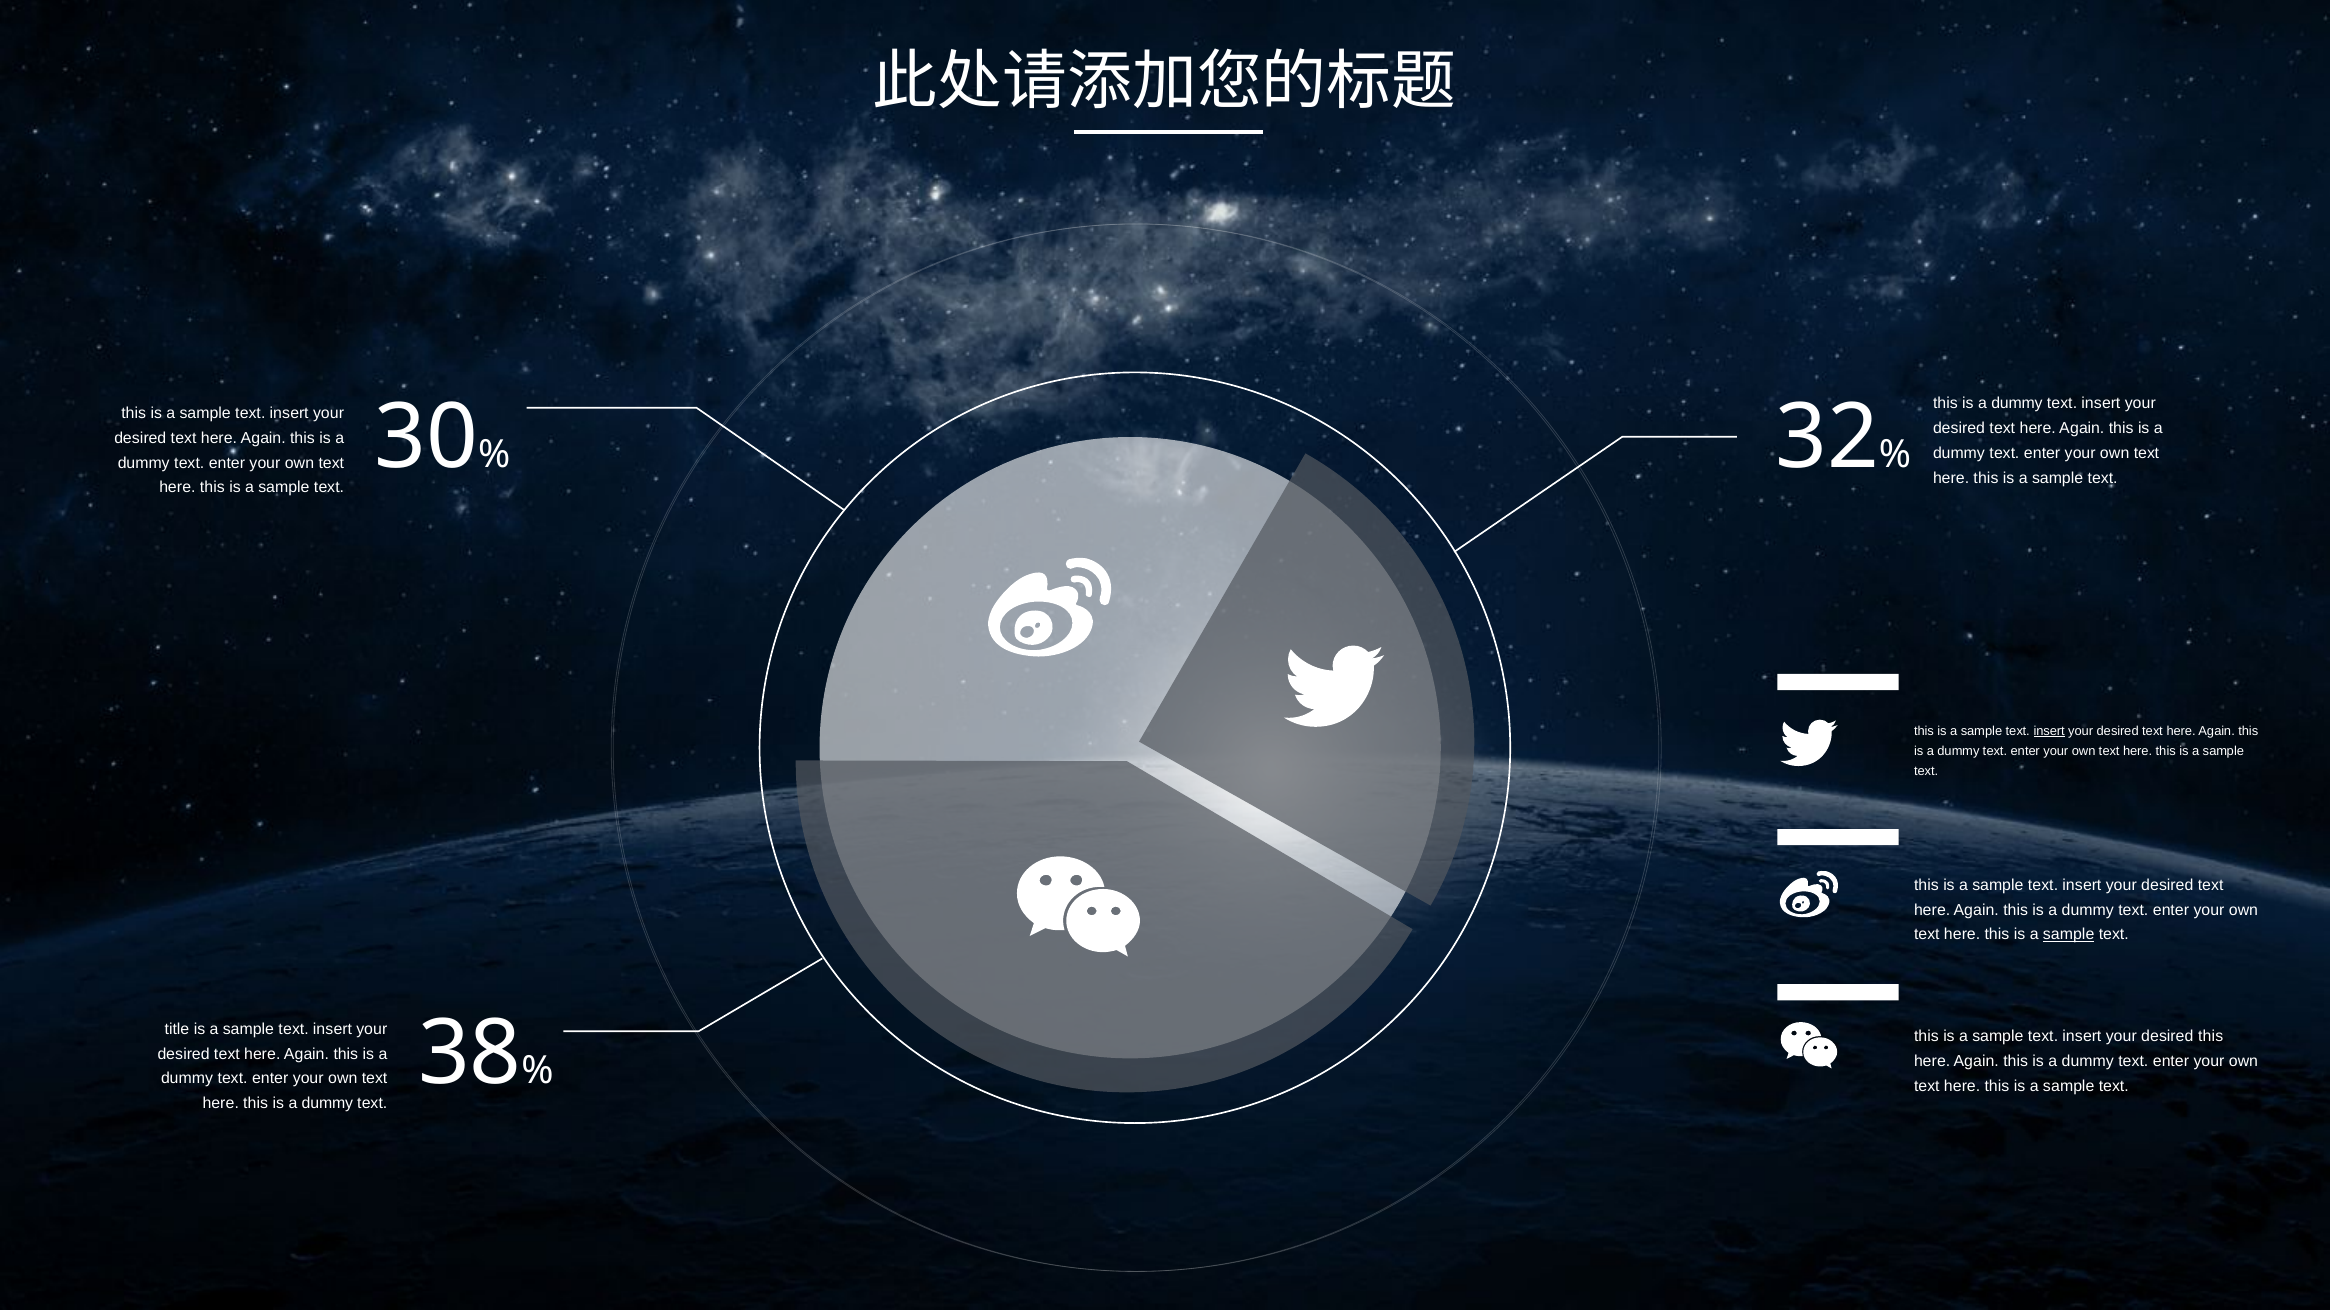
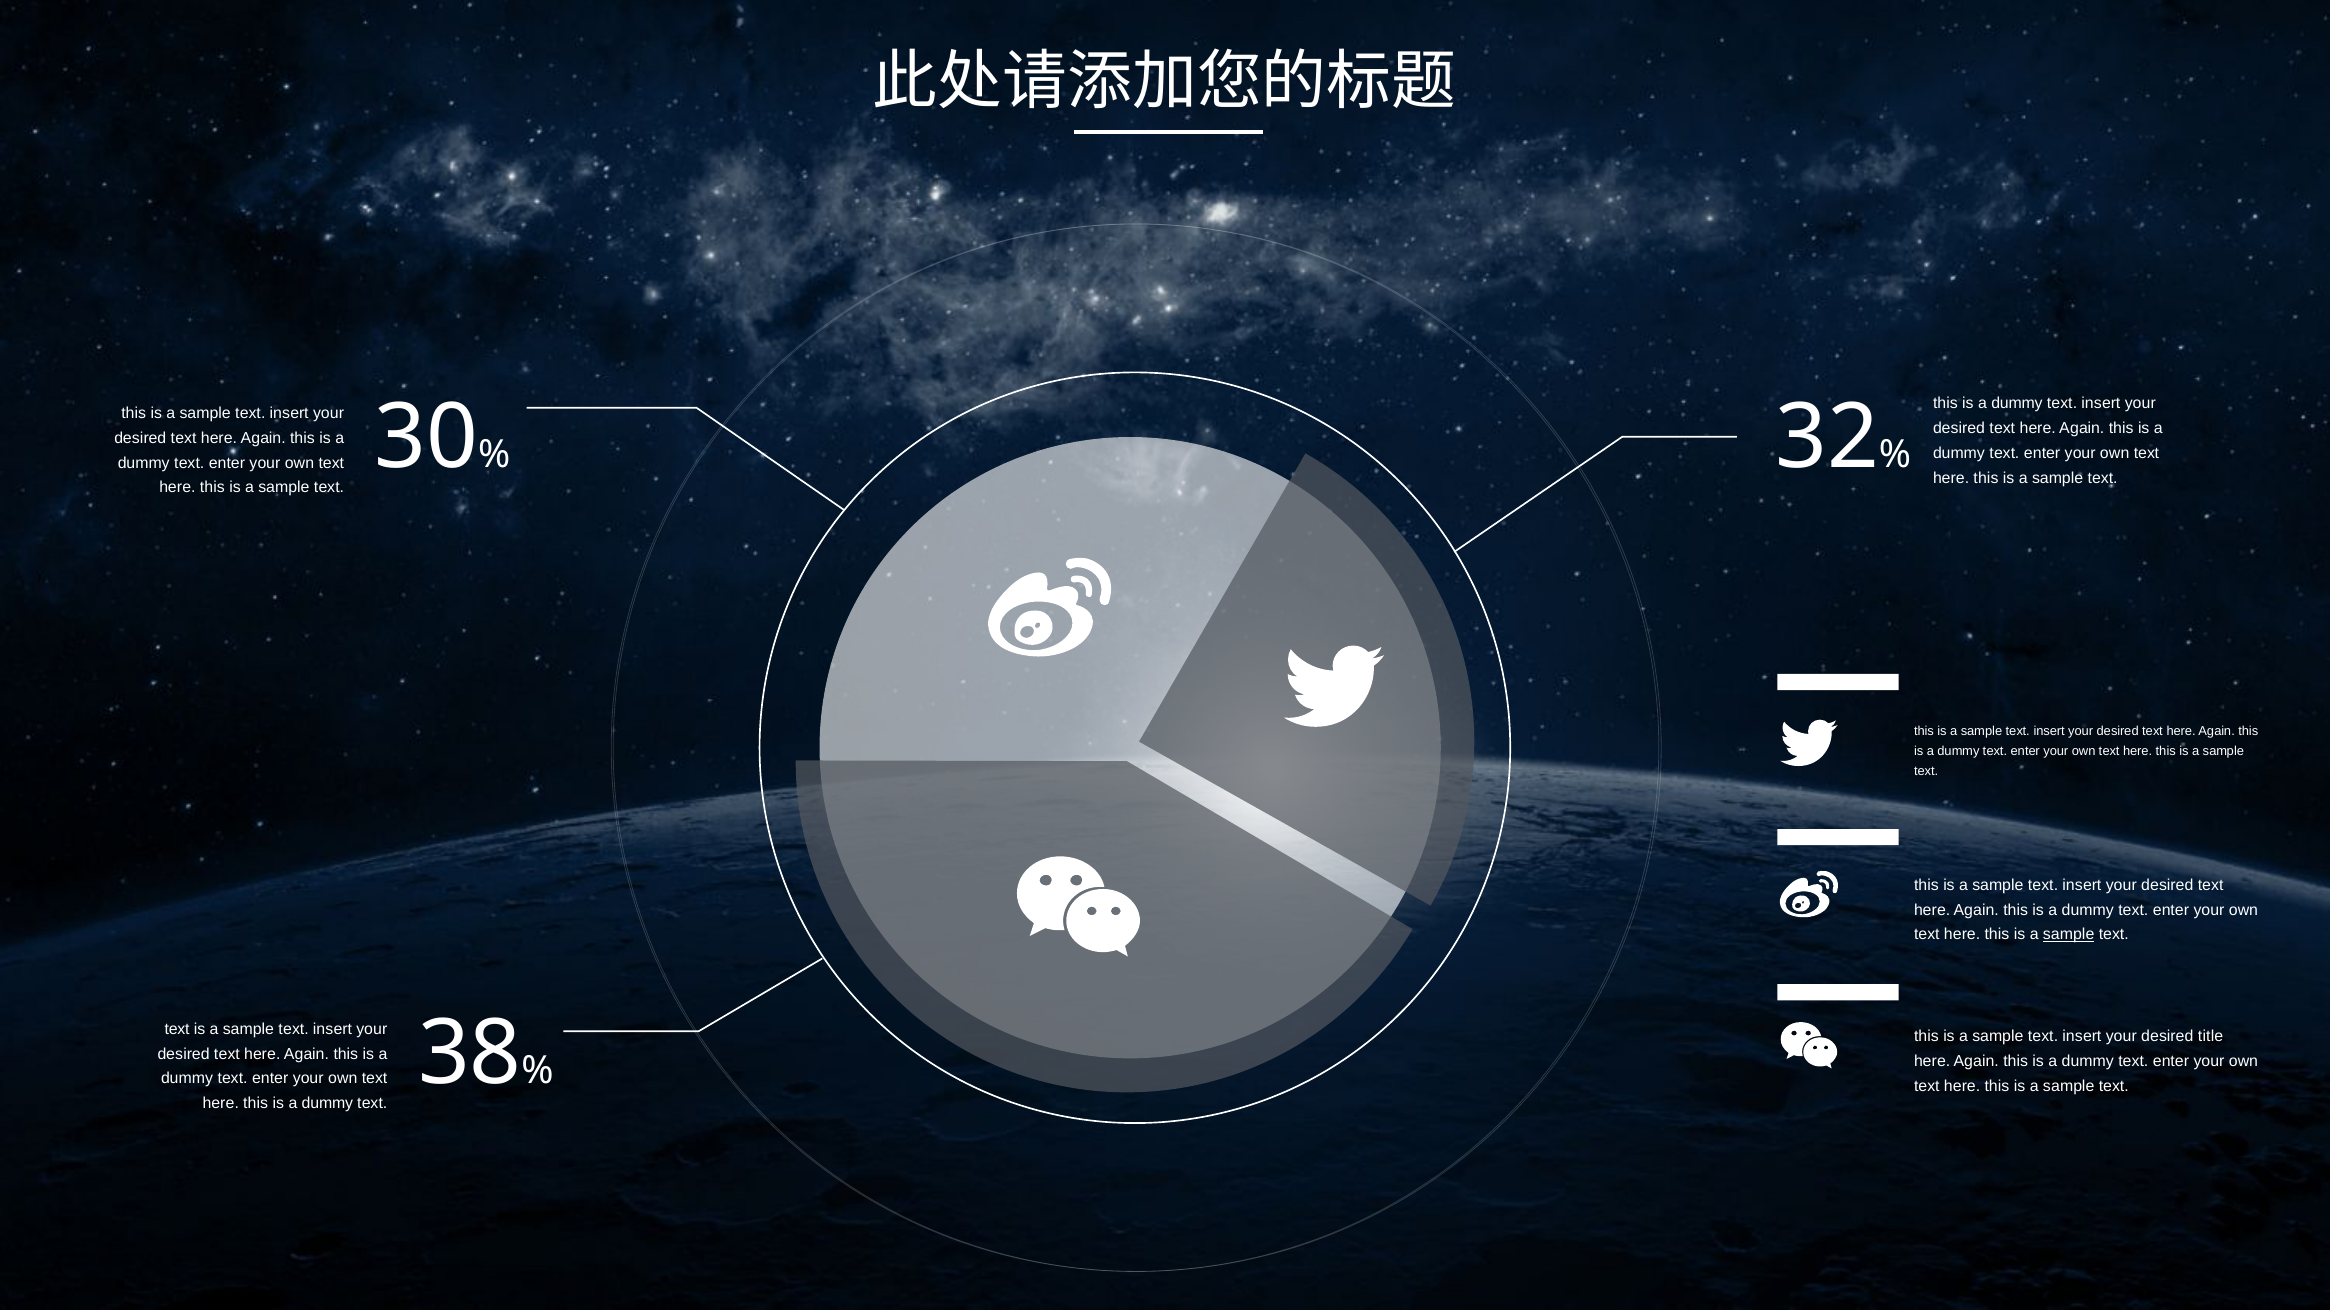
insert at (2049, 731) underline: present -> none
title at (177, 1030): title -> text
desired this: this -> title
